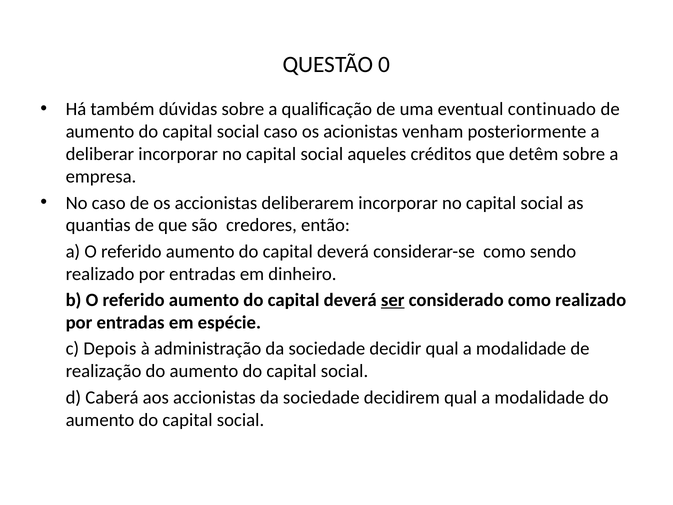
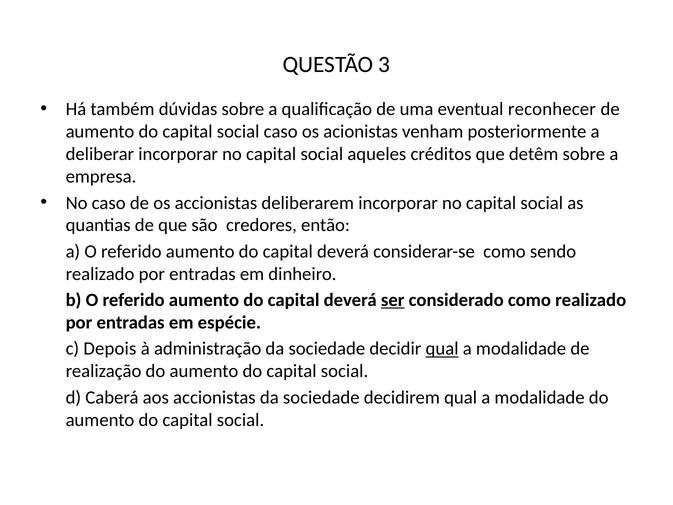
0: 0 -> 3
continuado: continuado -> reconhecer
qual at (442, 349) underline: none -> present
